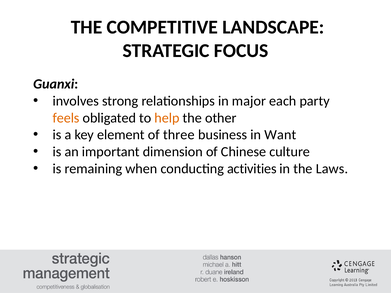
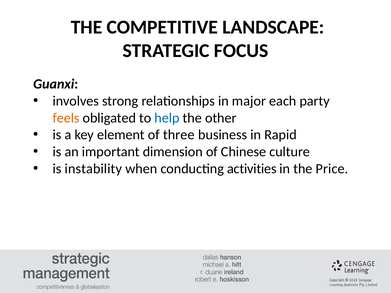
help colour: orange -> blue
Want: Want -> Rapid
remaining: remaining -> instability
Laws: Laws -> Price
